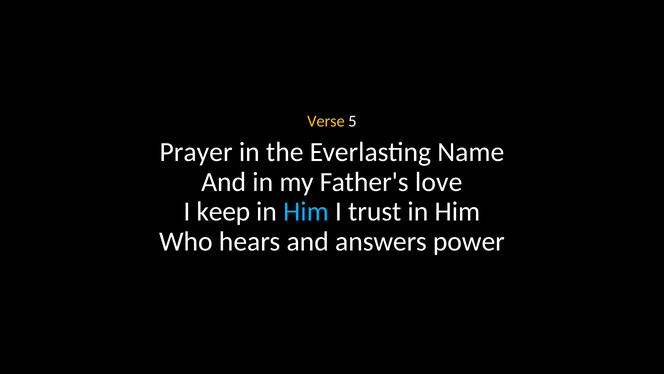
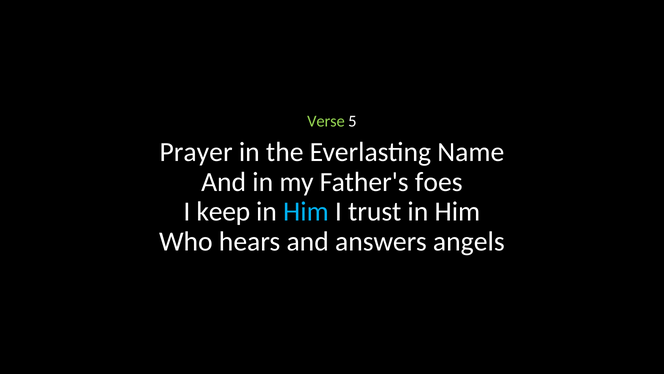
Verse colour: yellow -> light green
love: love -> foes
power: power -> angels
